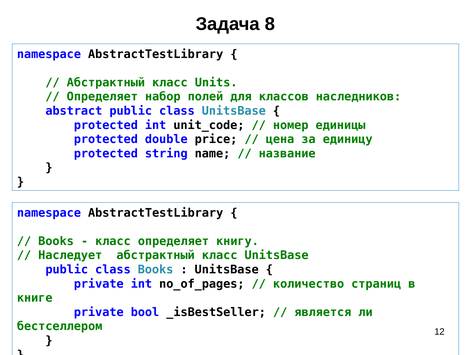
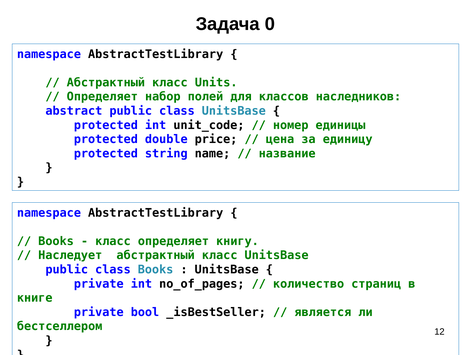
8: 8 -> 0
